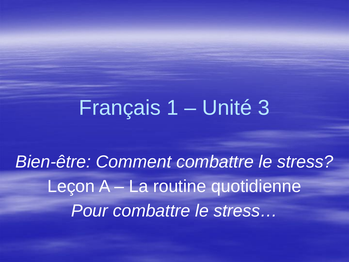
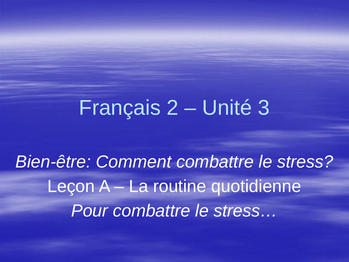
1: 1 -> 2
